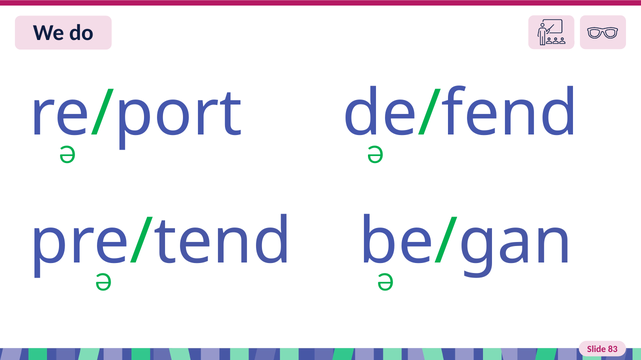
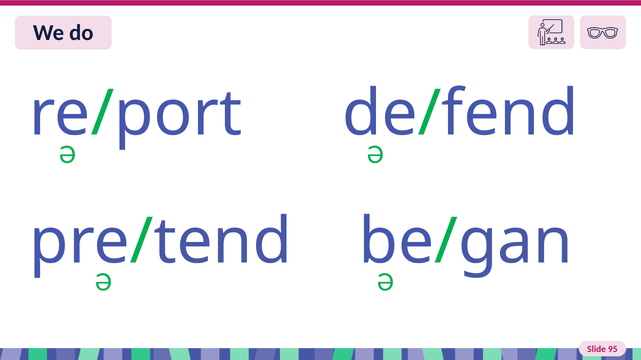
83: 83 -> 95
